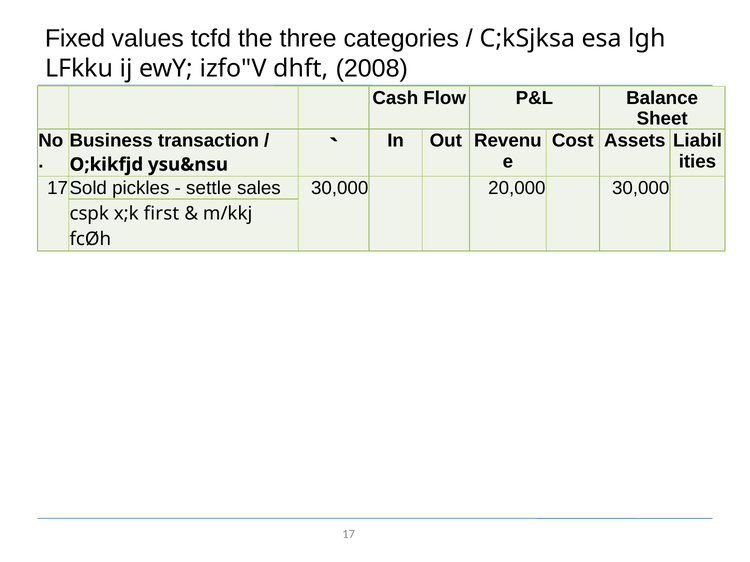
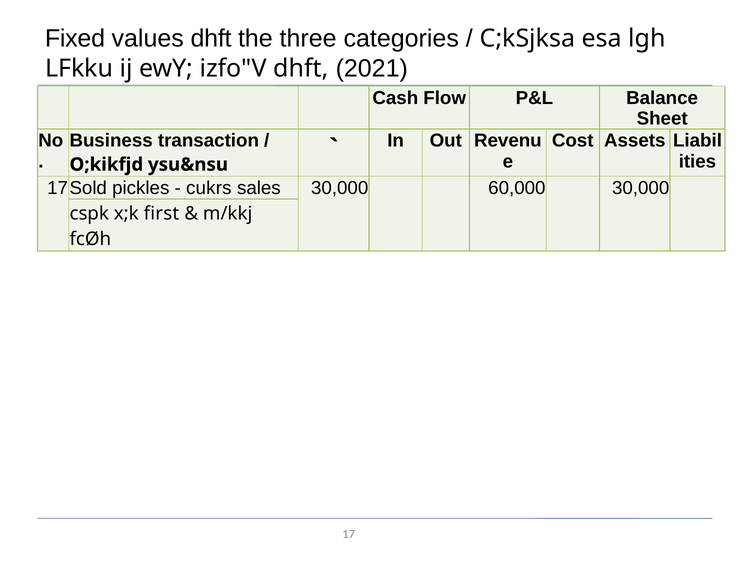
values tcfd: tcfd -> dhft
2008: 2008 -> 2021
settle: settle -> cukrs
20,000: 20,000 -> 60,000
